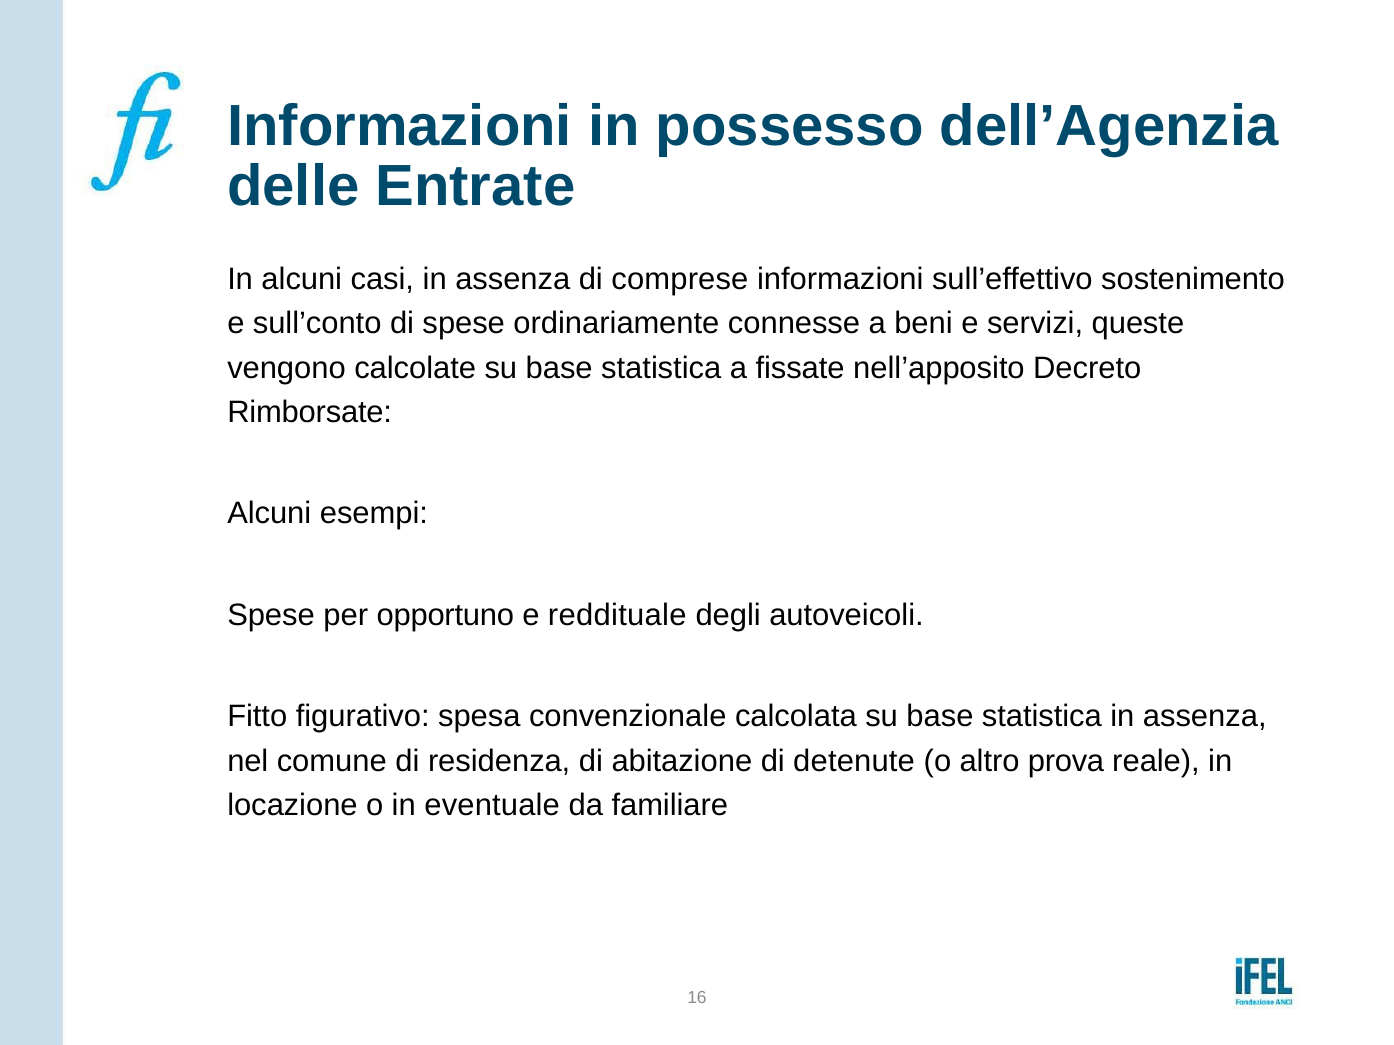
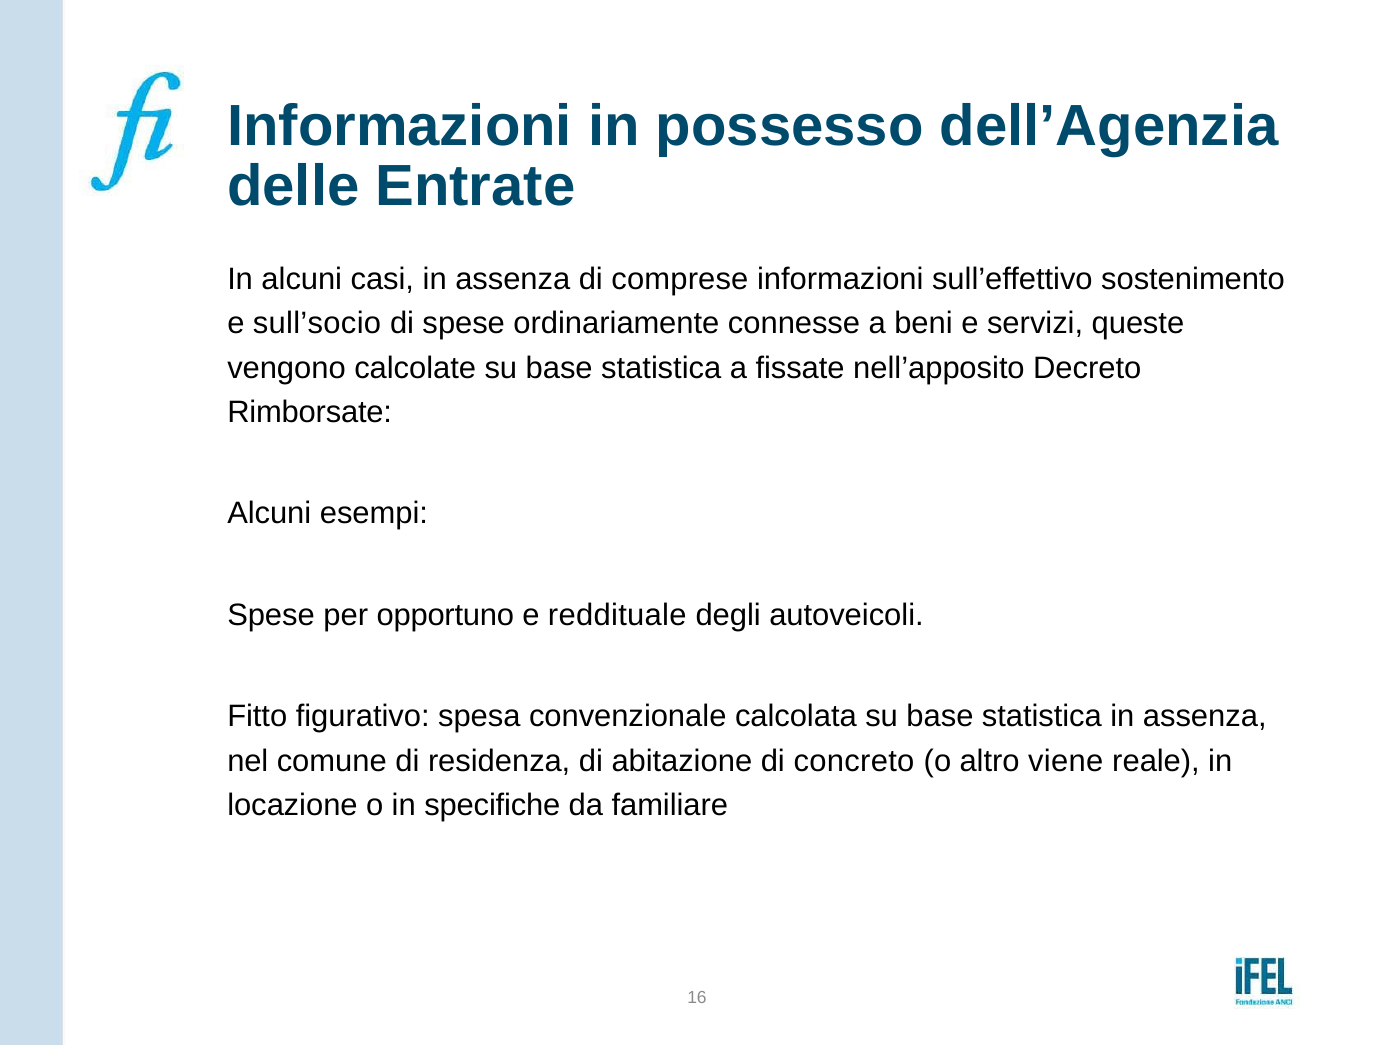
sull’conto: sull’conto -> sull’socio
detenute: detenute -> concreto
prova: prova -> viene
eventuale: eventuale -> specifiche
